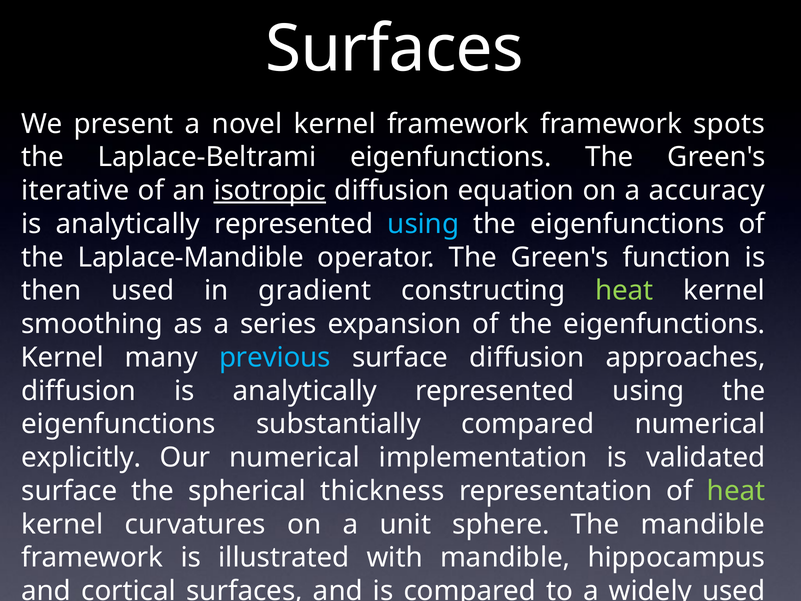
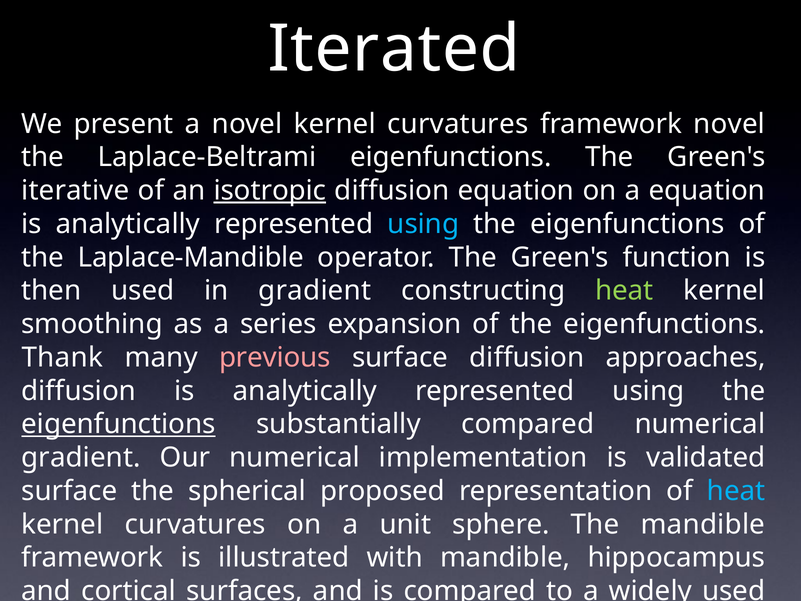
Surfaces at (394, 49): Surfaces -> Iterated
novel kernel framework: framework -> curvatures
framework spots: spots -> novel
a accuracy: accuracy -> equation
Kernel at (63, 357): Kernel -> Thank
previous colour: light blue -> pink
eigenfunctions at (118, 424) underline: none -> present
explicitly at (81, 457): explicitly -> gradient
thickness: thickness -> proposed
heat at (736, 491) colour: light green -> light blue
